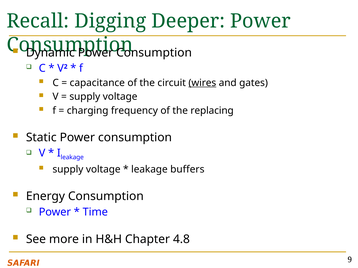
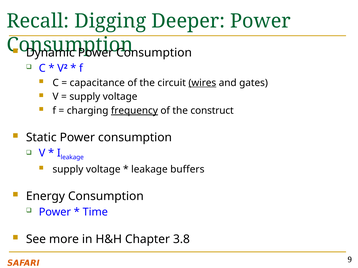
frequency underline: none -> present
replacing: replacing -> construct
4.8: 4.8 -> 3.8
